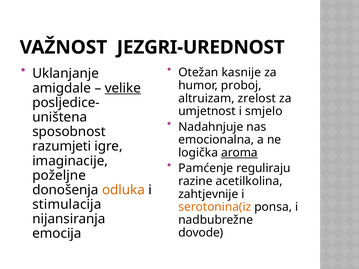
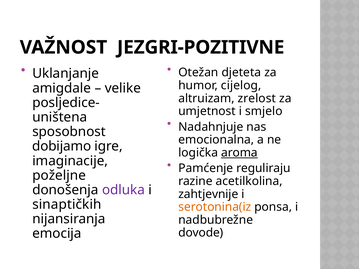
JEZGRI-UREDNOST: JEZGRI-UREDNOST -> JEZGRI-POZITIVNE
kasnije: kasnije -> djeteta
proboj: proboj -> cijelog
velike underline: present -> none
razumjeti: razumjeti -> dobijamo
odluka colour: orange -> purple
stimulacija: stimulacija -> sinaptičkih
